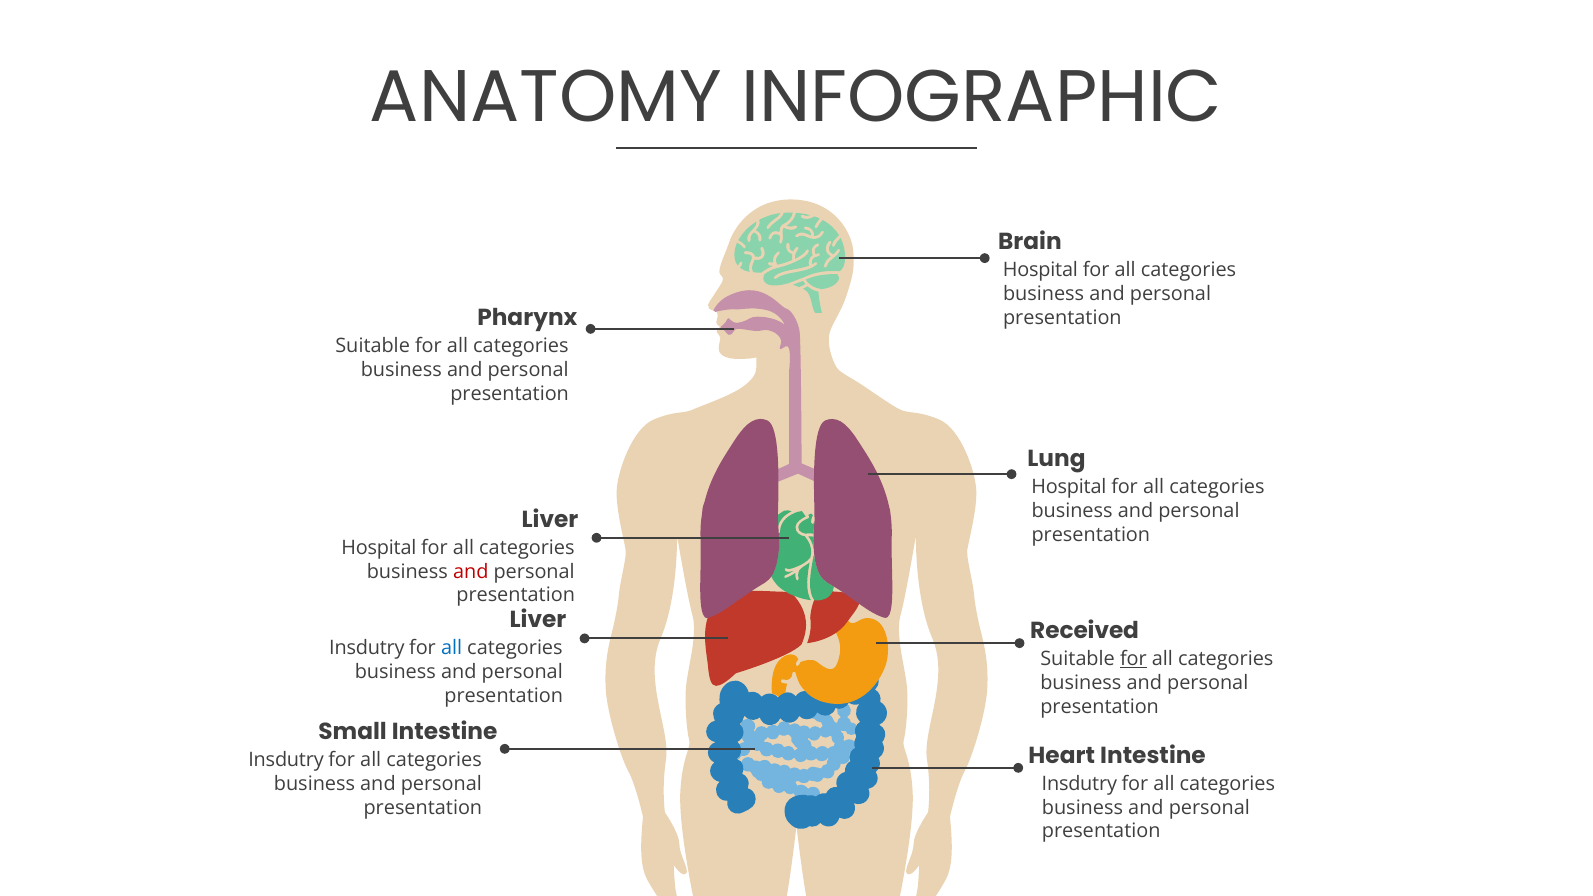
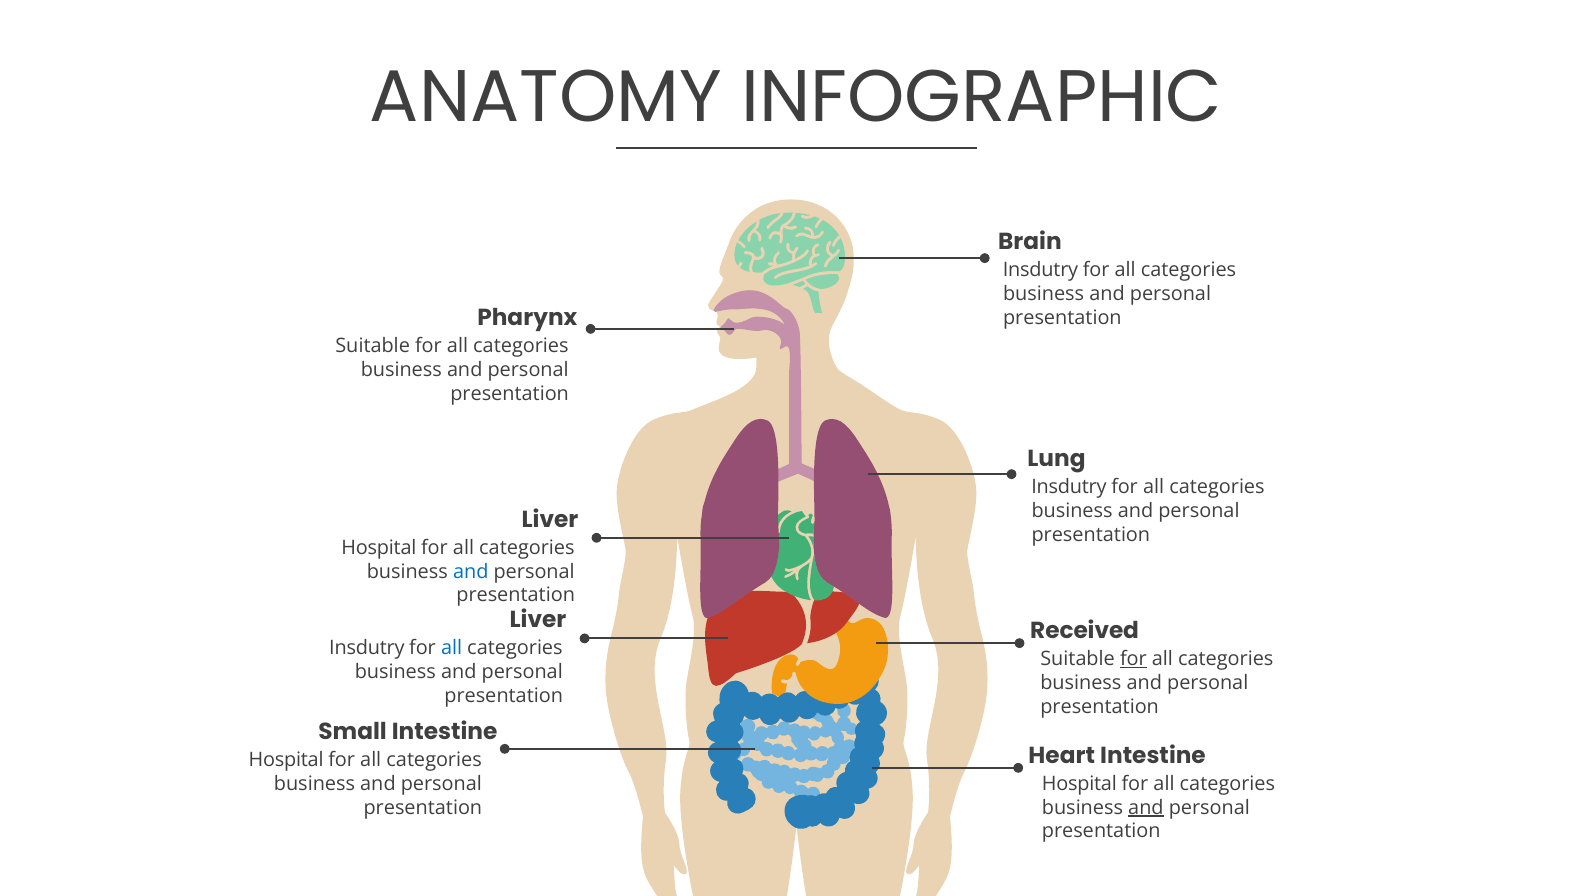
Hospital at (1040, 270): Hospital -> Insdutry
Hospital at (1069, 487): Hospital -> Insdutry
and at (471, 571) colour: red -> blue
Insdutry at (286, 760): Insdutry -> Hospital
Insdutry at (1079, 784): Insdutry -> Hospital
and at (1146, 808) underline: none -> present
